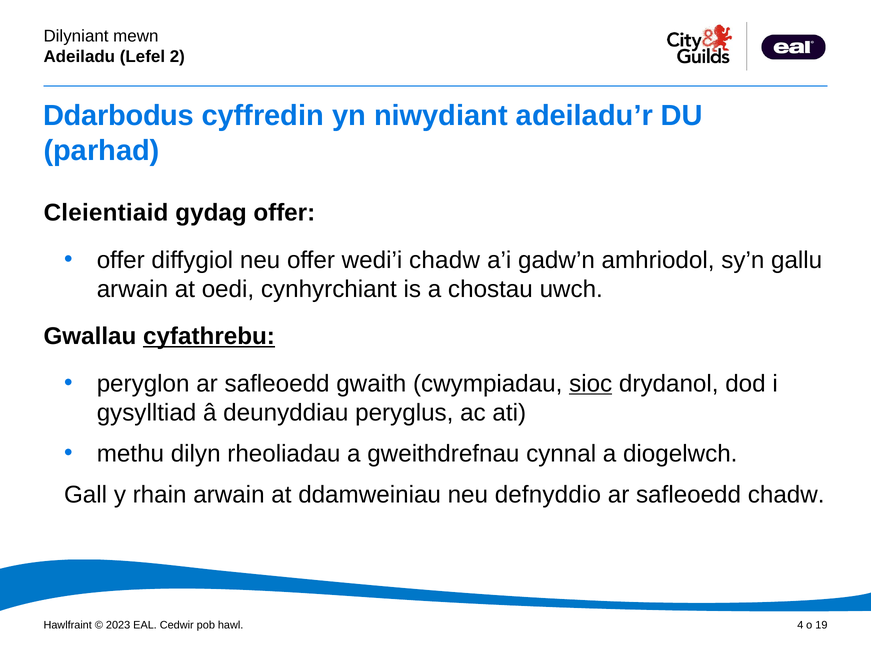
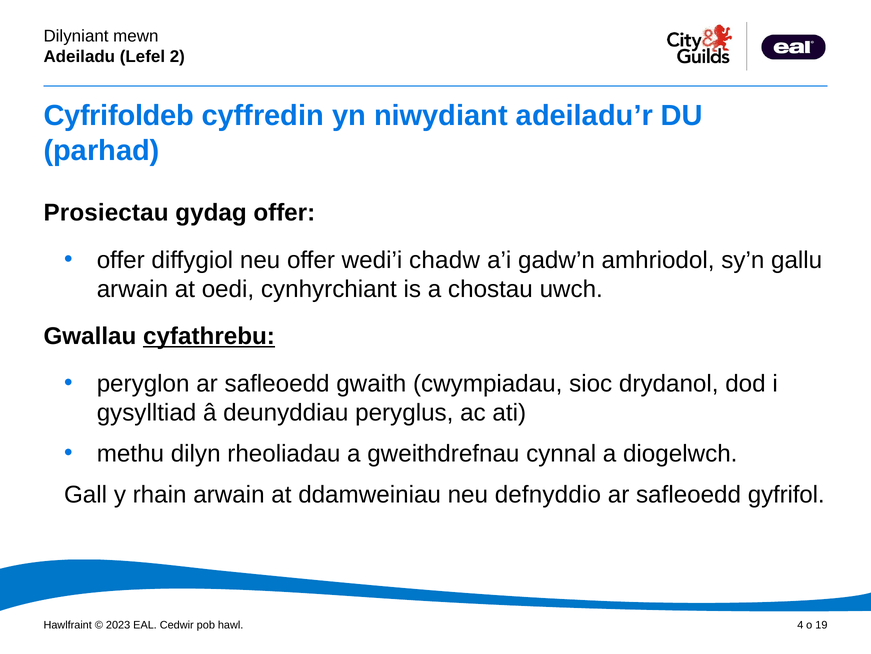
Ddarbodus: Ddarbodus -> Cyfrifoldeb
Cleientiaid: Cleientiaid -> Prosiectau
sioc underline: present -> none
safleoedd chadw: chadw -> gyfrifol
